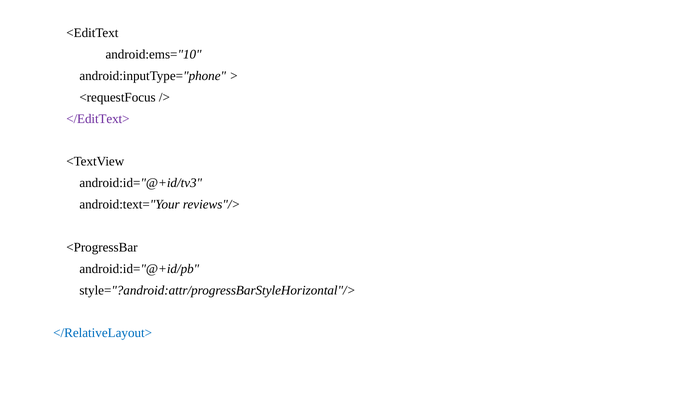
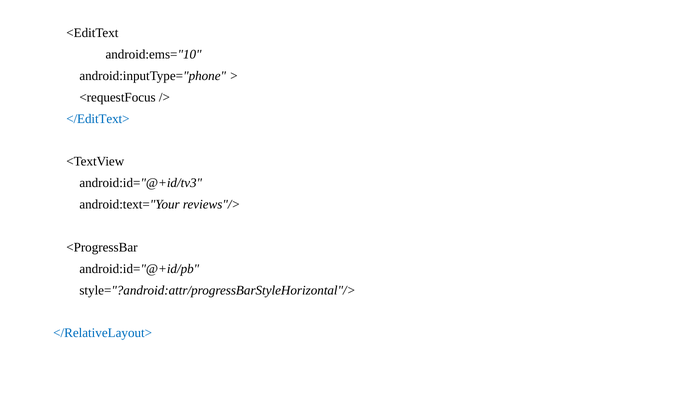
</EditText> colour: purple -> blue
